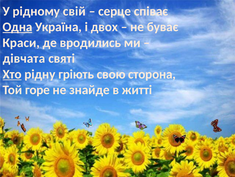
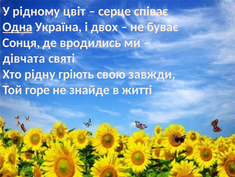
свій: свій -> цвіт
Краси: Краси -> Сонця
Хто underline: present -> none
сторона: сторона -> завжди
